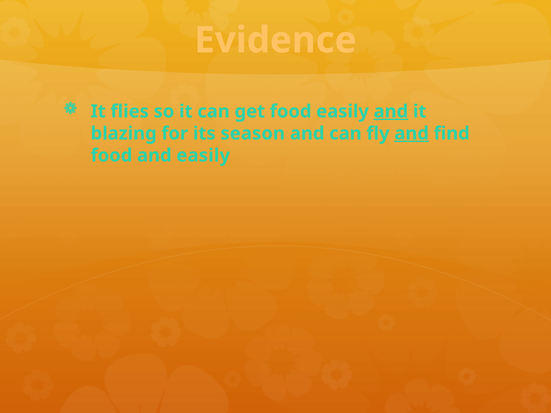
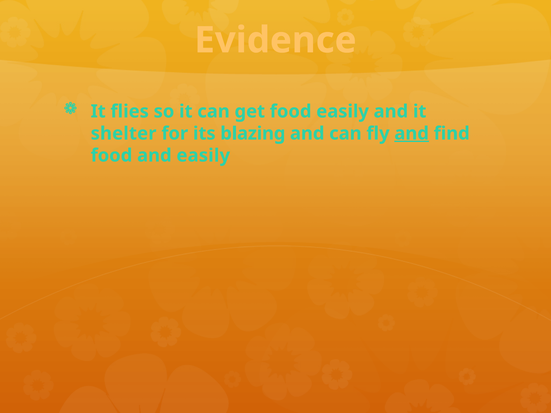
and at (391, 111) underline: present -> none
blazing: blazing -> shelter
season: season -> blazing
